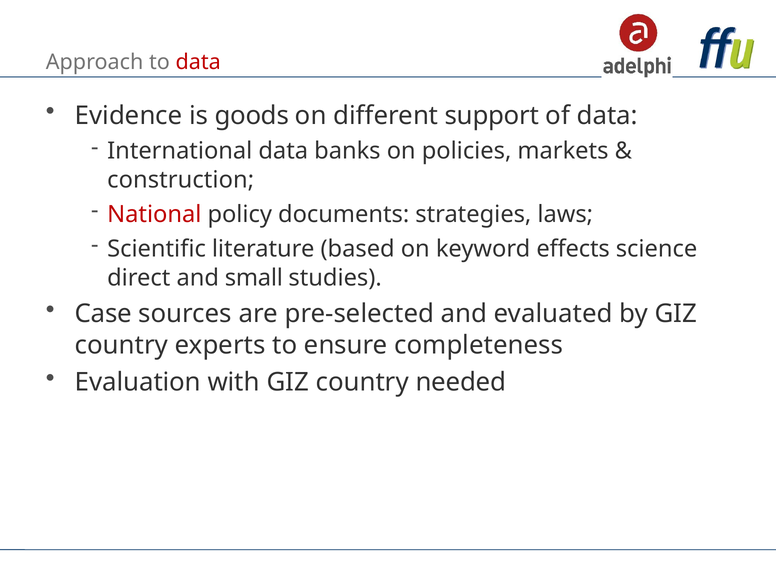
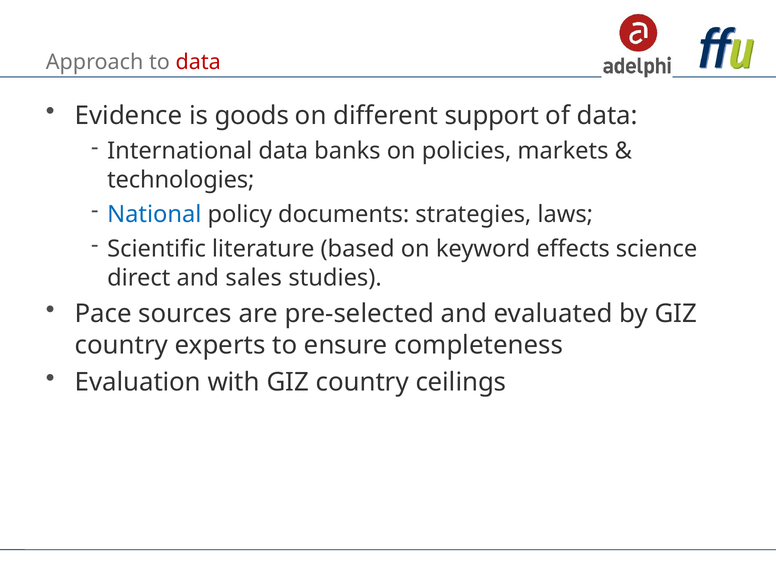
construction: construction -> technologies
National colour: red -> blue
small: small -> sales
Case: Case -> Pace
needed: needed -> ceilings
